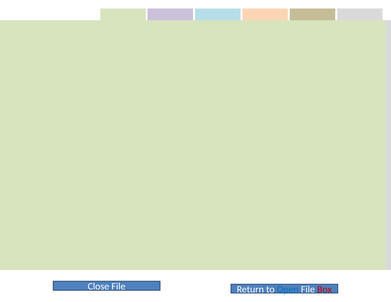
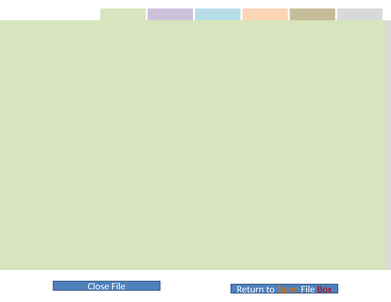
Open colour: blue -> orange
